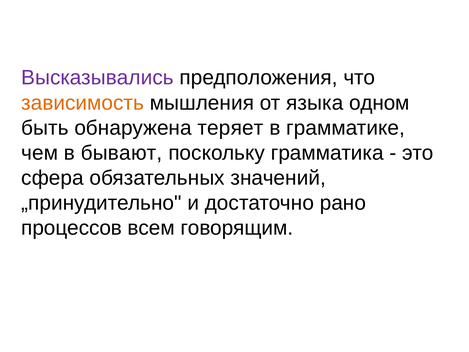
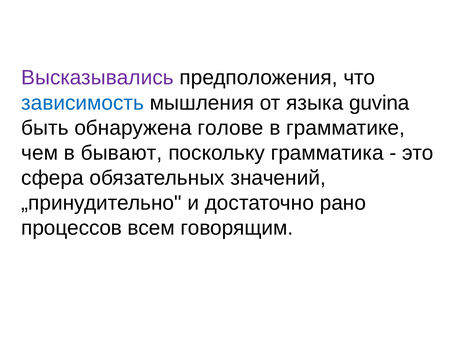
зависимость colour: orange -> blue
одном: одном -> guvina
теряет: теряет -> голове
